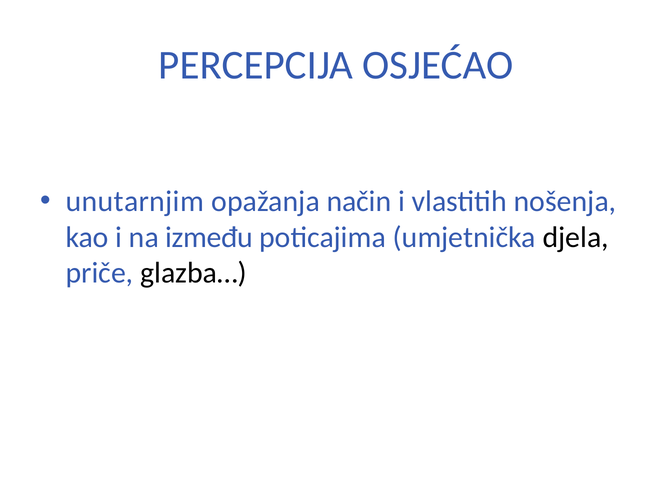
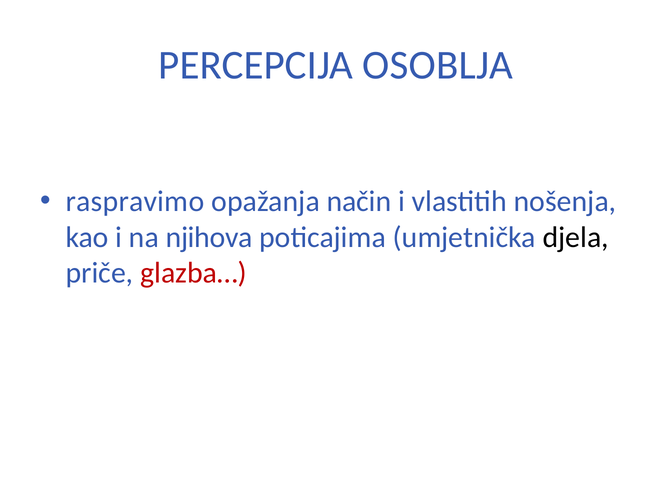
OSJEĆAO: OSJEĆAO -> OSOBLJA
unutarnjim: unutarnjim -> raspravimo
između: između -> njihova
glazba… colour: black -> red
